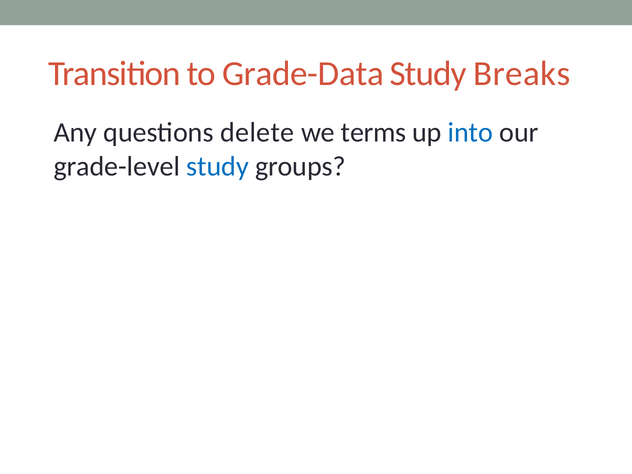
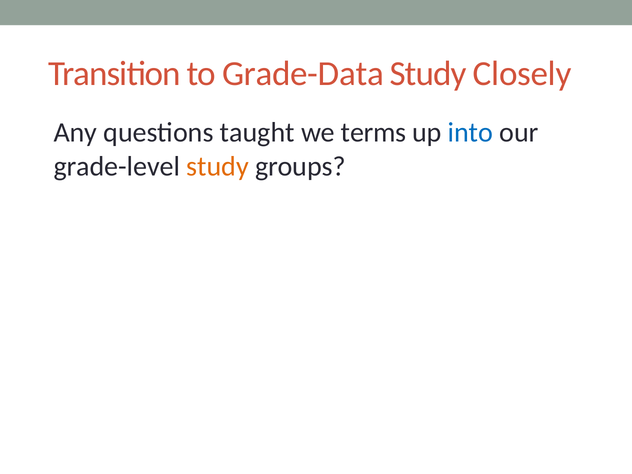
Breaks: Breaks -> Closely
delete: delete -> taught
study at (218, 166) colour: blue -> orange
